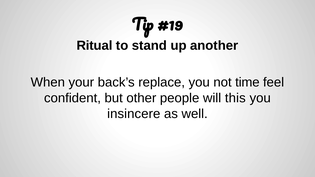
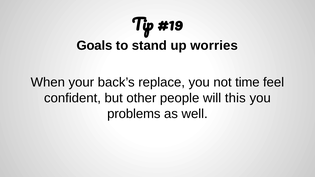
Ritual: Ritual -> Goals
another: another -> worries
insincere: insincere -> problems
